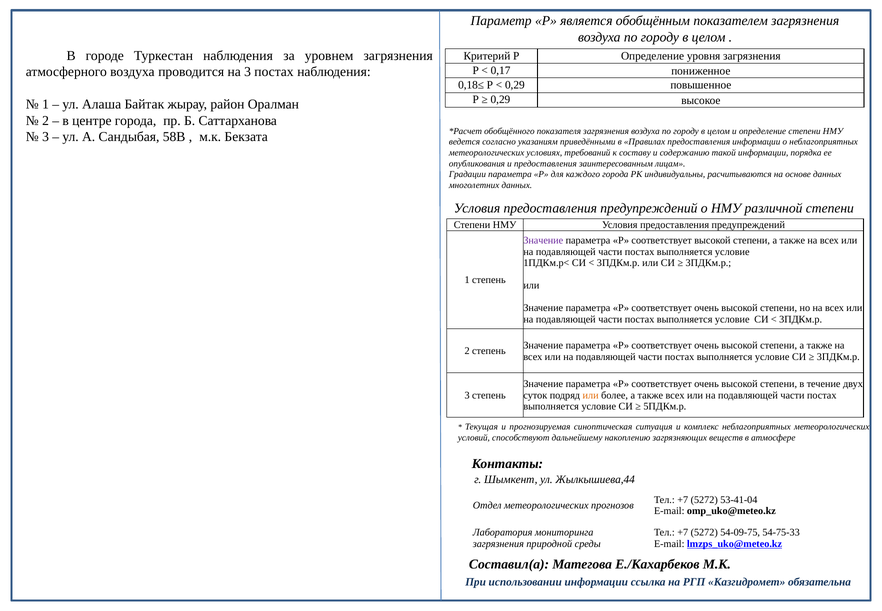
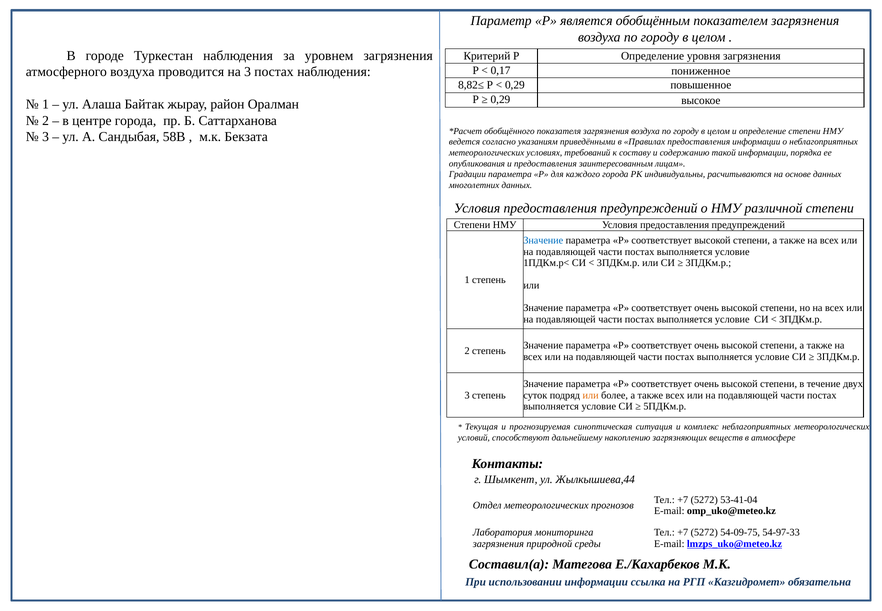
0,18≤: 0,18≤ -> 8,82≤
Значение at (543, 240) colour: purple -> blue
54-75-33: 54-75-33 -> 54-97-33
